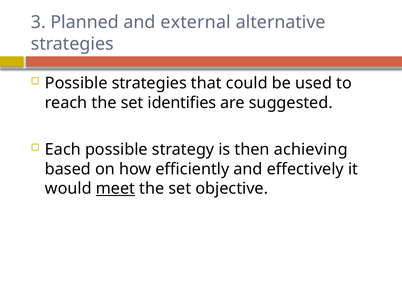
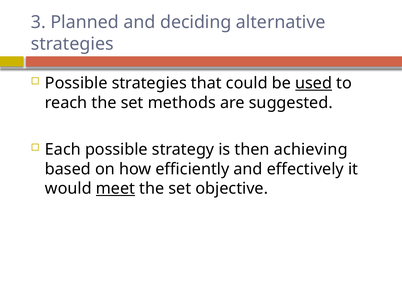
external: external -> deciding
used underline: none -> present
identifies: identifies -> methods
